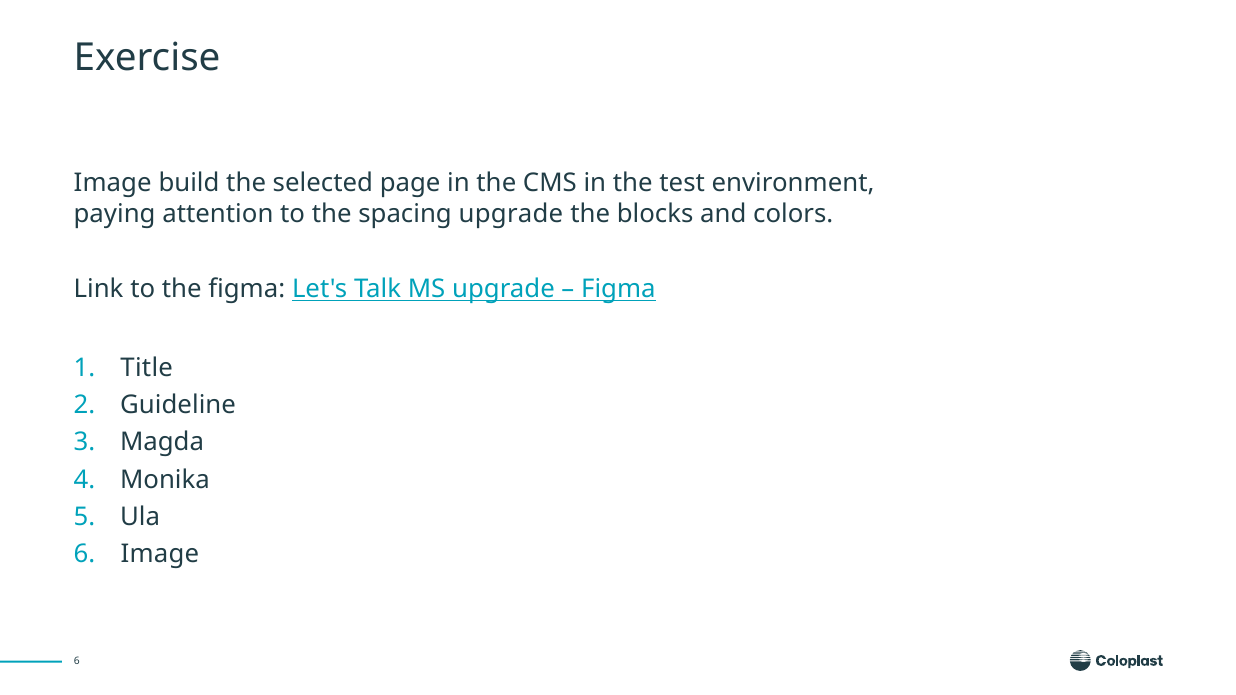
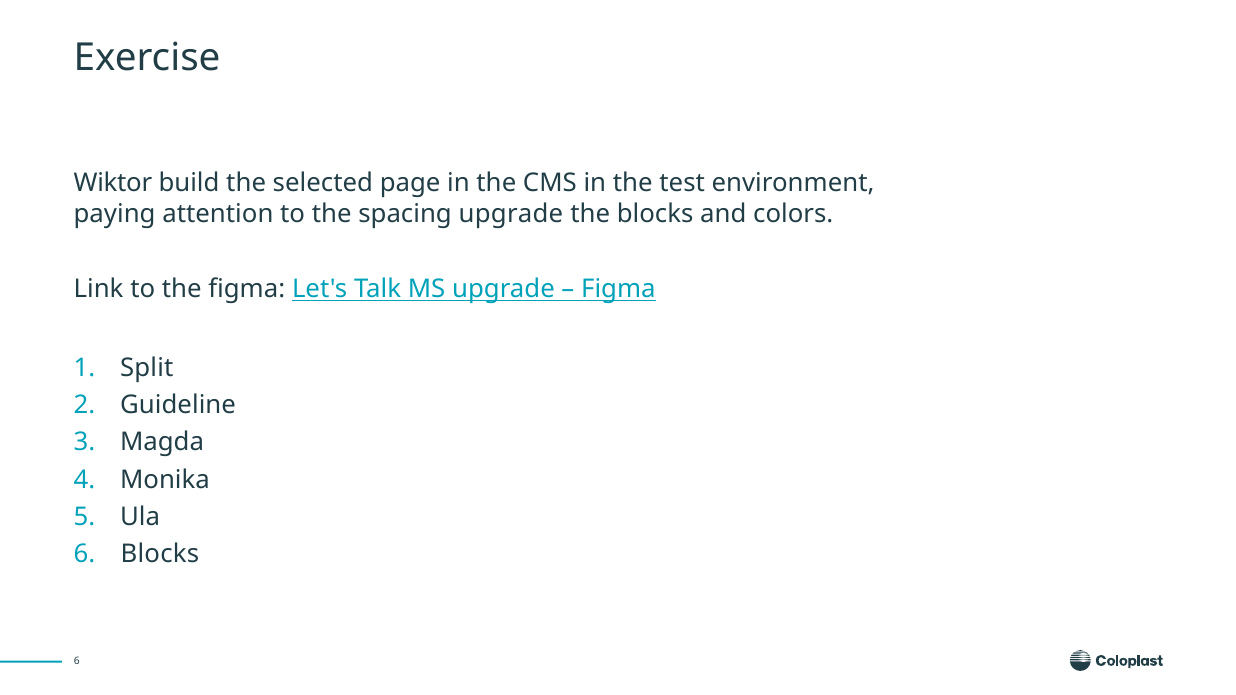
Image at (113, 183): Image -> Wiktor
Title: Title -> Split
6 Image: Image -> Blocks
